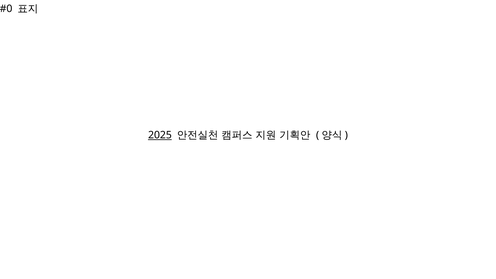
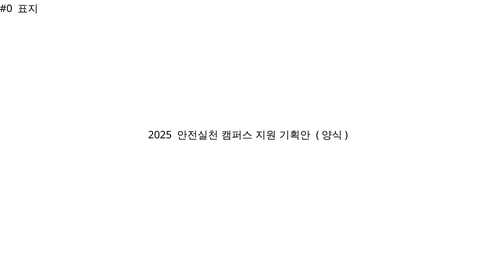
2025 underline: present -> none
